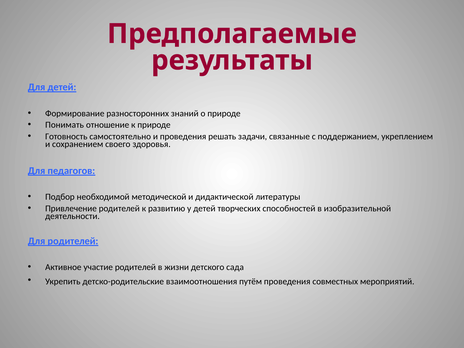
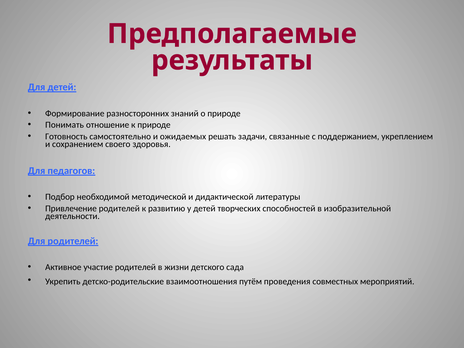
и проведения: проведения -> ожидаемых
